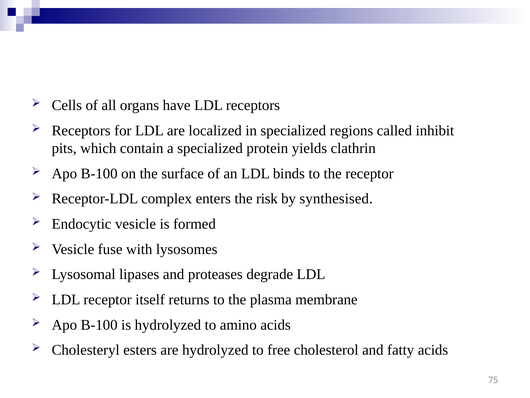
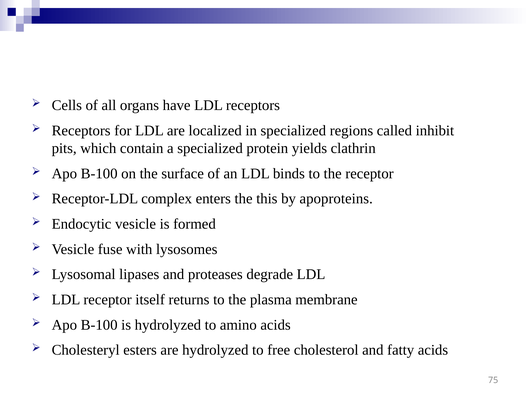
risk: risk -> this
synthesised: synthesised -> apoproteins
